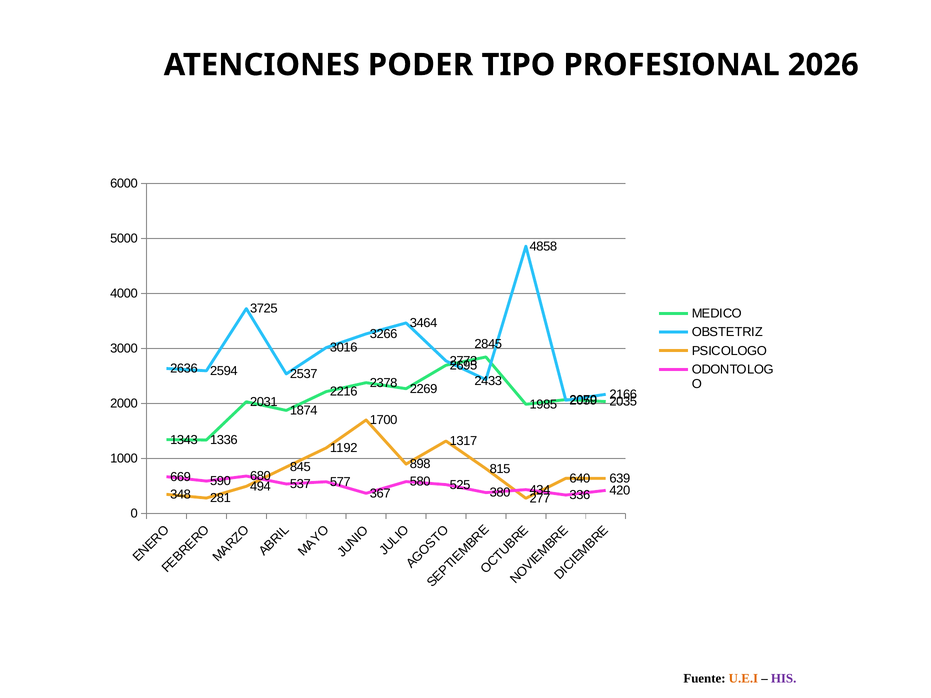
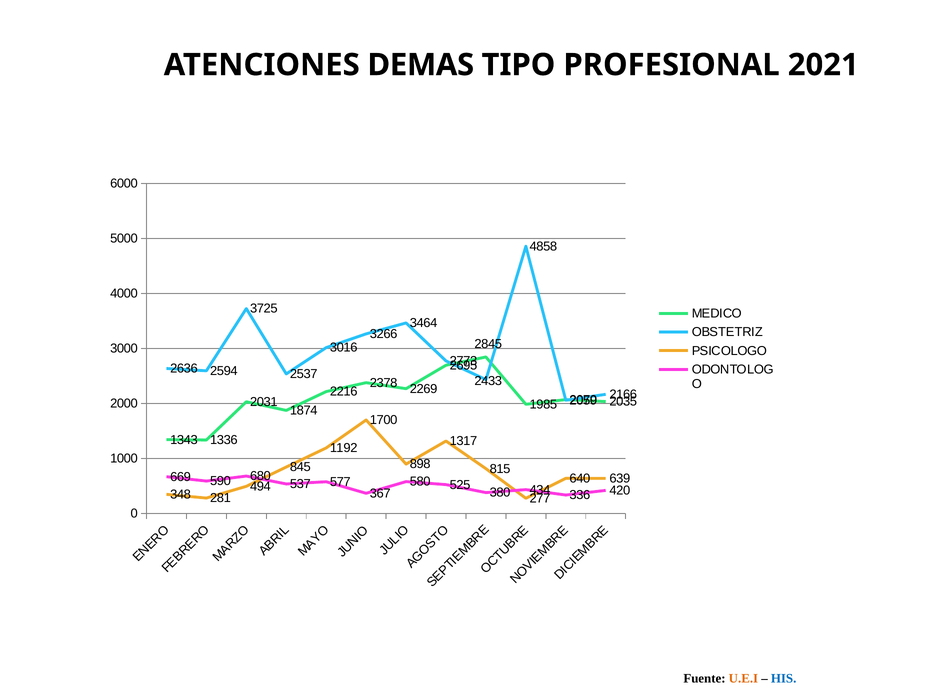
PODER: PODER -> DEMAS
2026: 2026 -> 2021
HIS colour: purple -> blue
